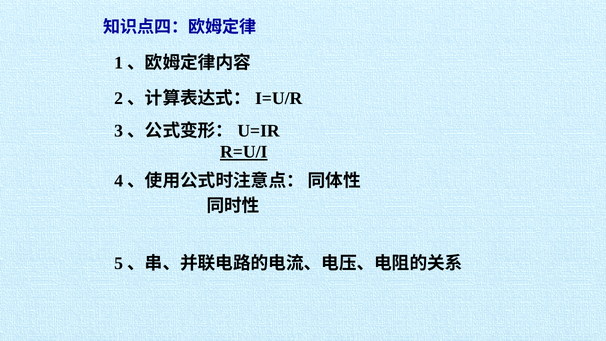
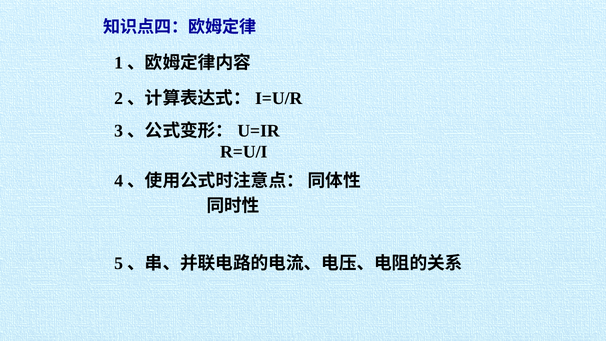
R=U/I underline: present -> none
